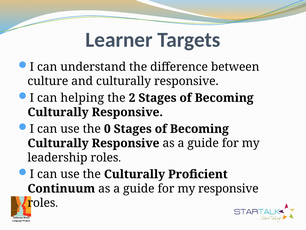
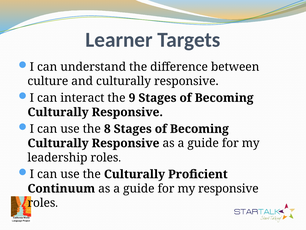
helping: helping -> interact
2: 2 -> 9
0: 0 -> 8
